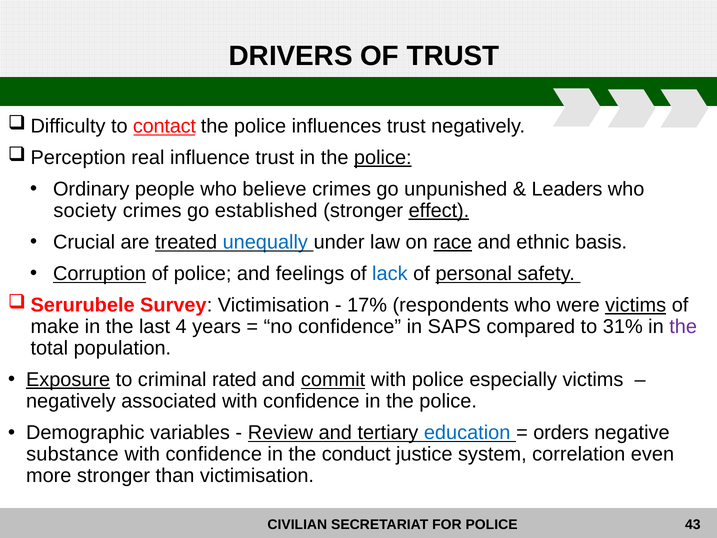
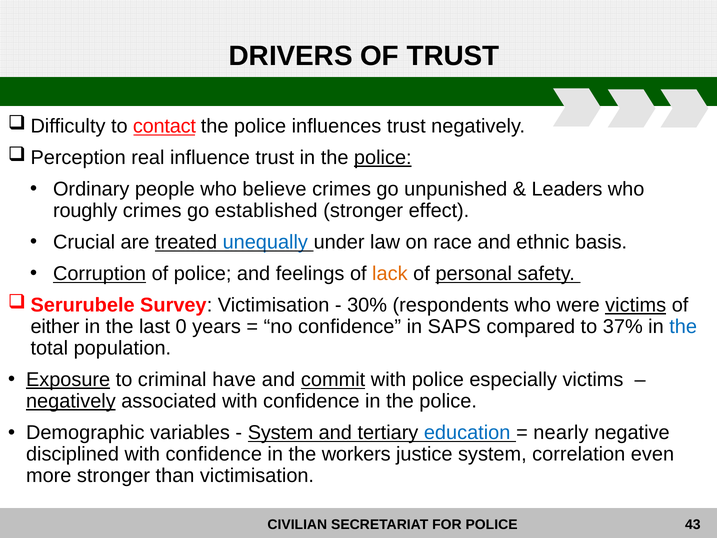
society: society -> roughly
effect underline: present -> none
race underline: present -> none
lack colour: blue -> orange
17%: 17% -> 30%
make: make -> either
4: 4 -> 0
31%: 31% -> 37%
the at (683, 327) colour: purple -> blue
rated: rated -> have
negatively at (71, 401) underline: none -> present
Review at (280, 433): Review -> System
orders: orders -> nearly
substance: substance -> disciplined
conduct: conduct -> workers
